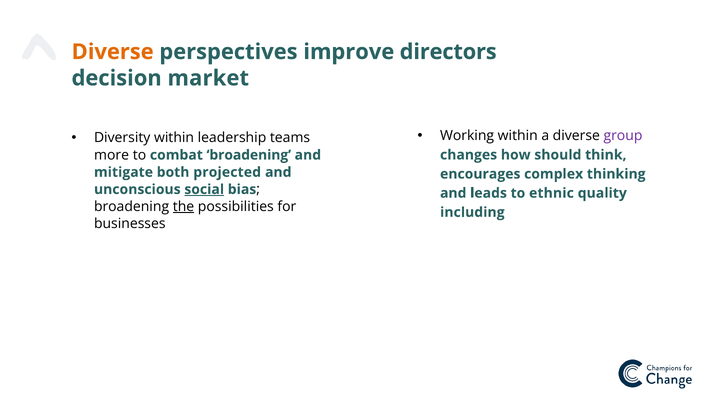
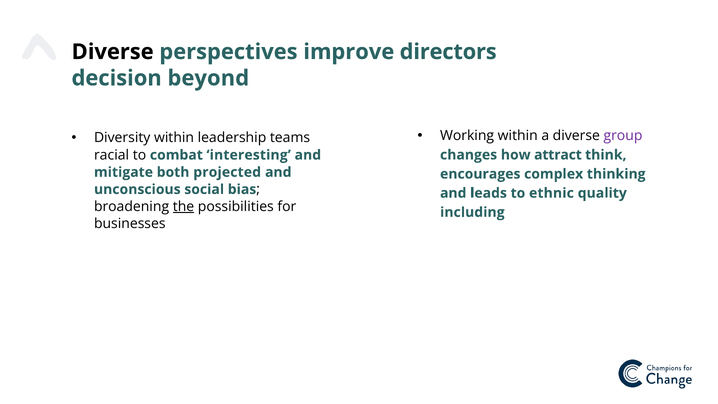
Diverse at (113, 52) colour: orange -> black
market: market -> beyond
should: should -> attract
more: more -> racial
combat broadening: broadening -> interesting
social underline: present -> none
